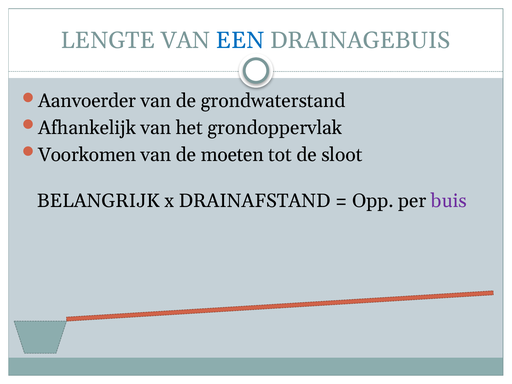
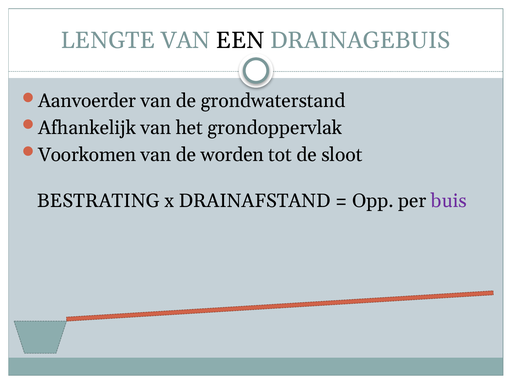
EEN colour: blue -> black
moeten: moeten -> worden
BELANGRIJK: BELANGRIJK -> BESTRATING
